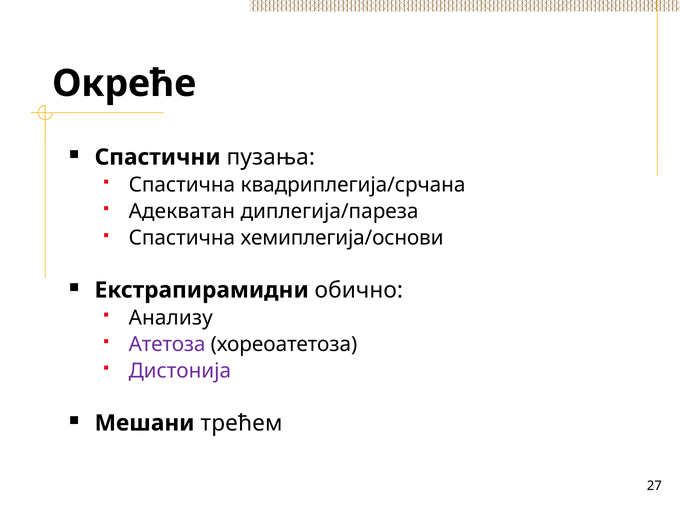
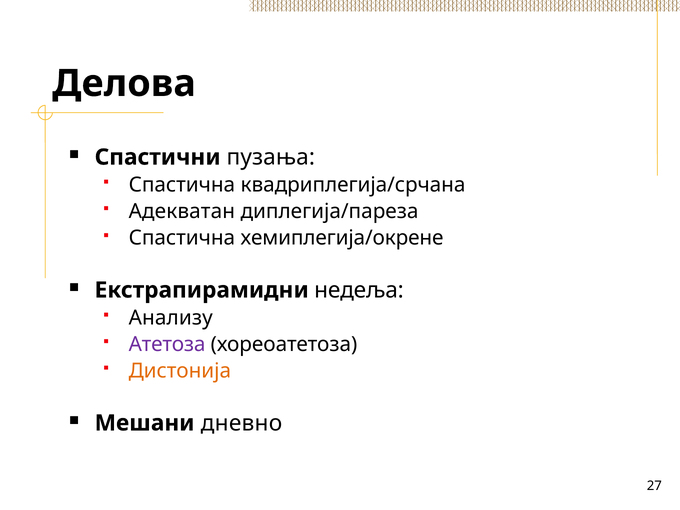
Окреће: Окреће -> Делова
хемиплегија/основи: хемиплегија/основи -> хемиплегија/окрене
обично: обично -> недеља
Дистонија colour: purple -> orange
трећем: трећем -> дневно
